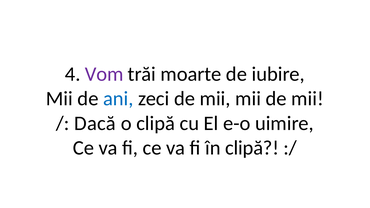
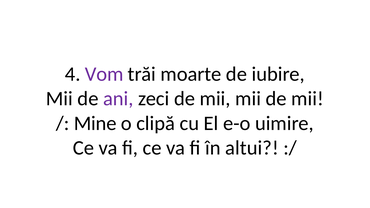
ani colour: blue -> purple
Dacă: Dacă -> Mine
în clipă: clipă -> altui
